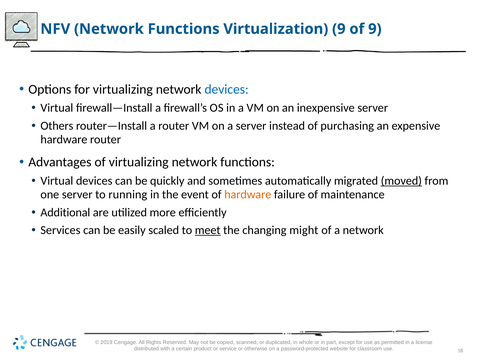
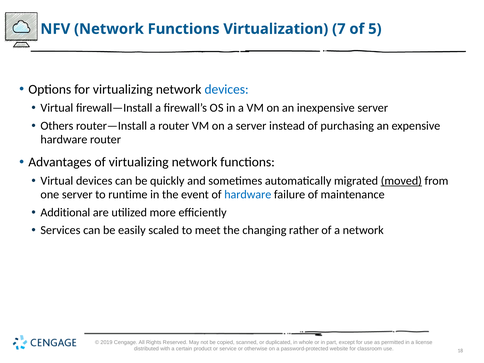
Virtualization 9: 9 -> 7
of 9: 9 -> 5
running: running -> runtime
hardware at (248, 195) colour: orange -> blue
meet underline: present -> none
might: might -> rather
